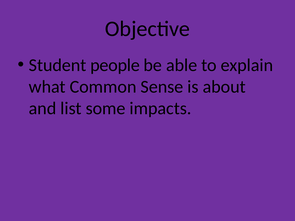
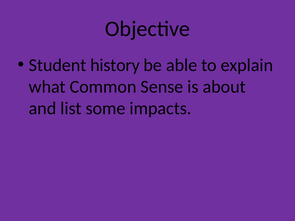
people: people -> history
